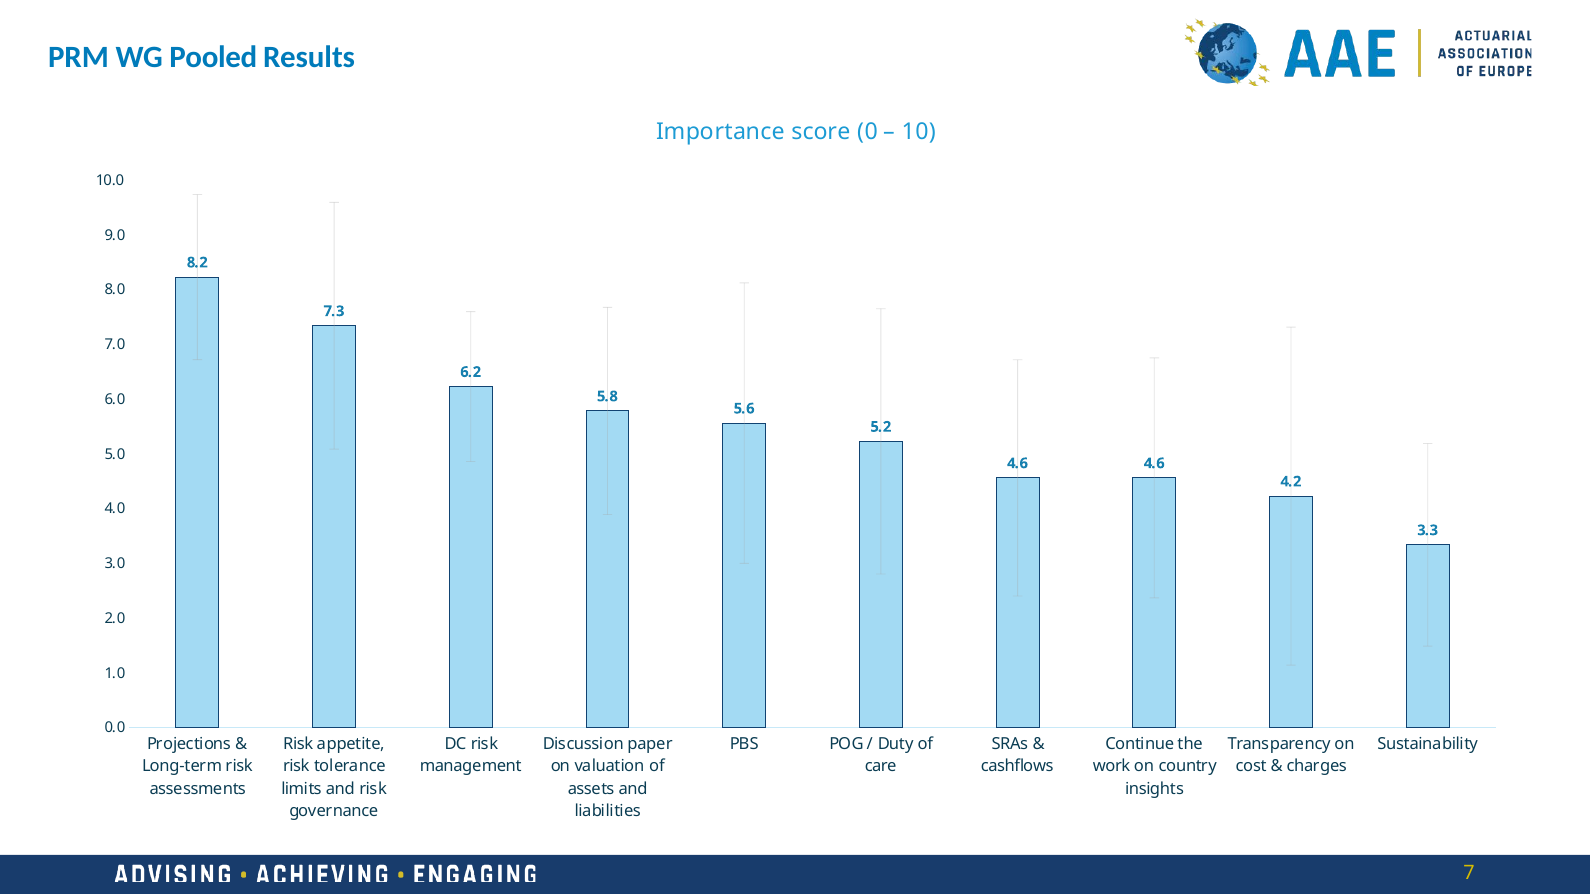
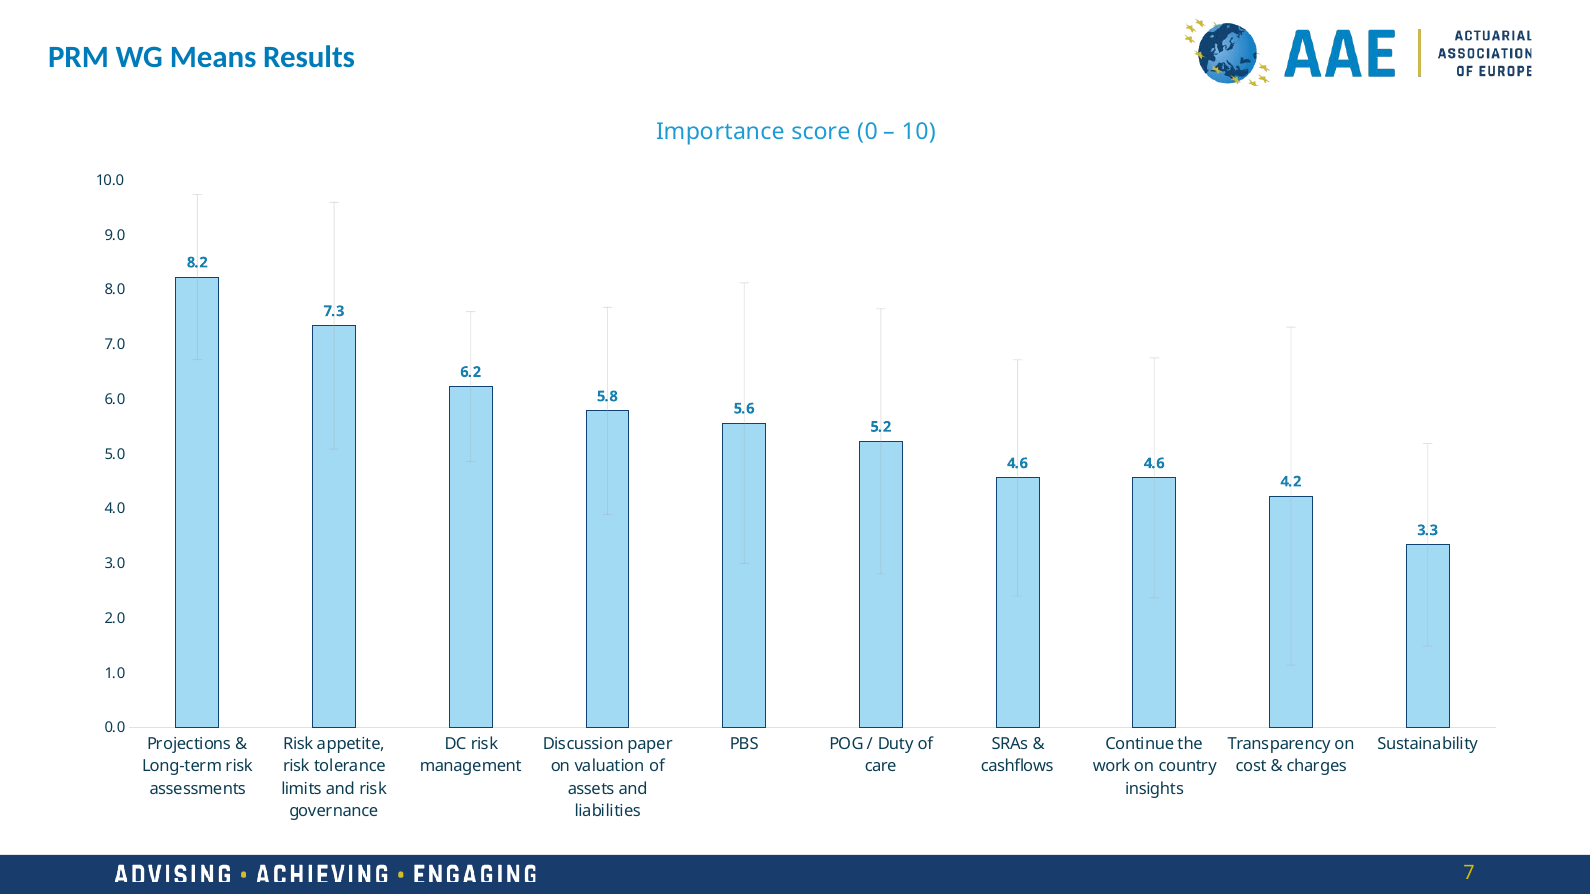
Pooled: Pooled -> Means
